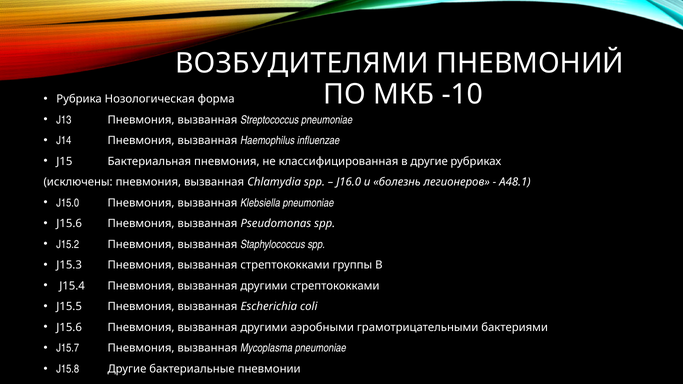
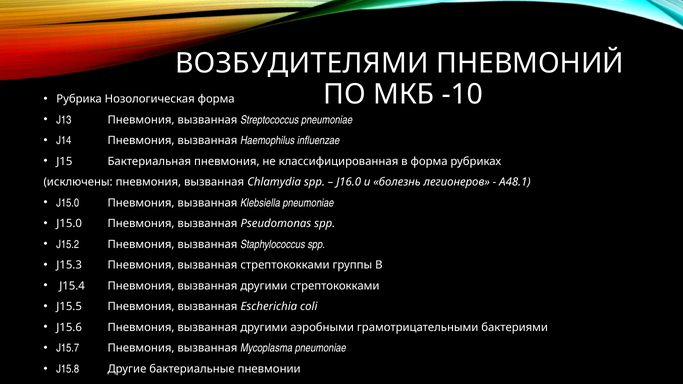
в другие: другие -> форма
J15.6 at (69, 224): J15.6 -> J15.0
